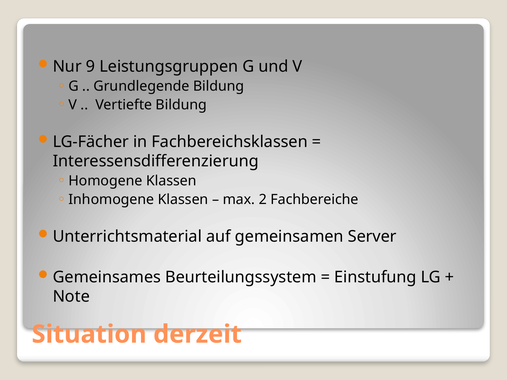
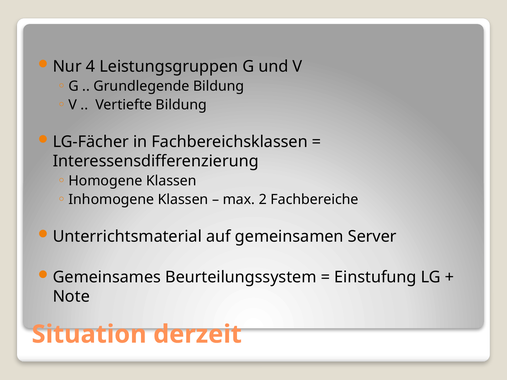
9: 9 -> 4
